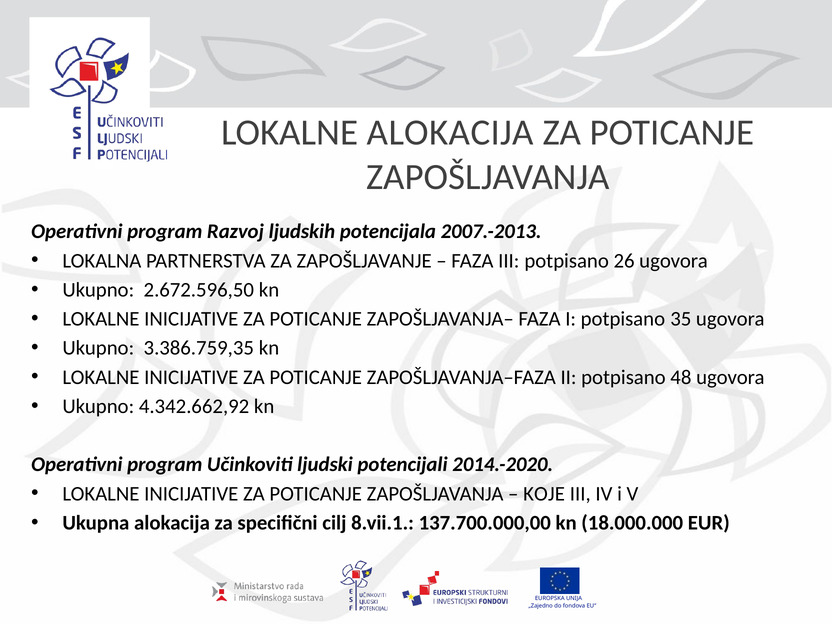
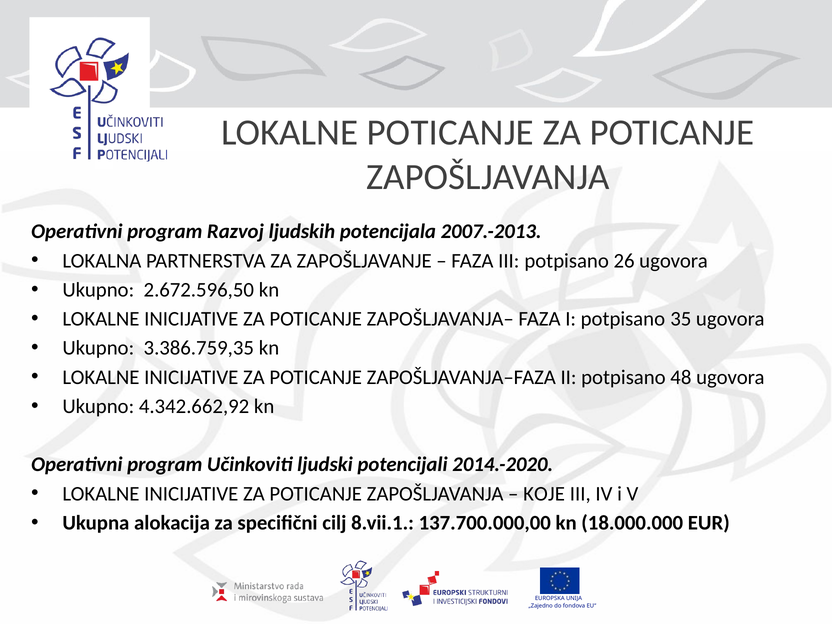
LOKALNE ALOKACIJA: ALOKACIJA -> POTICANJE
